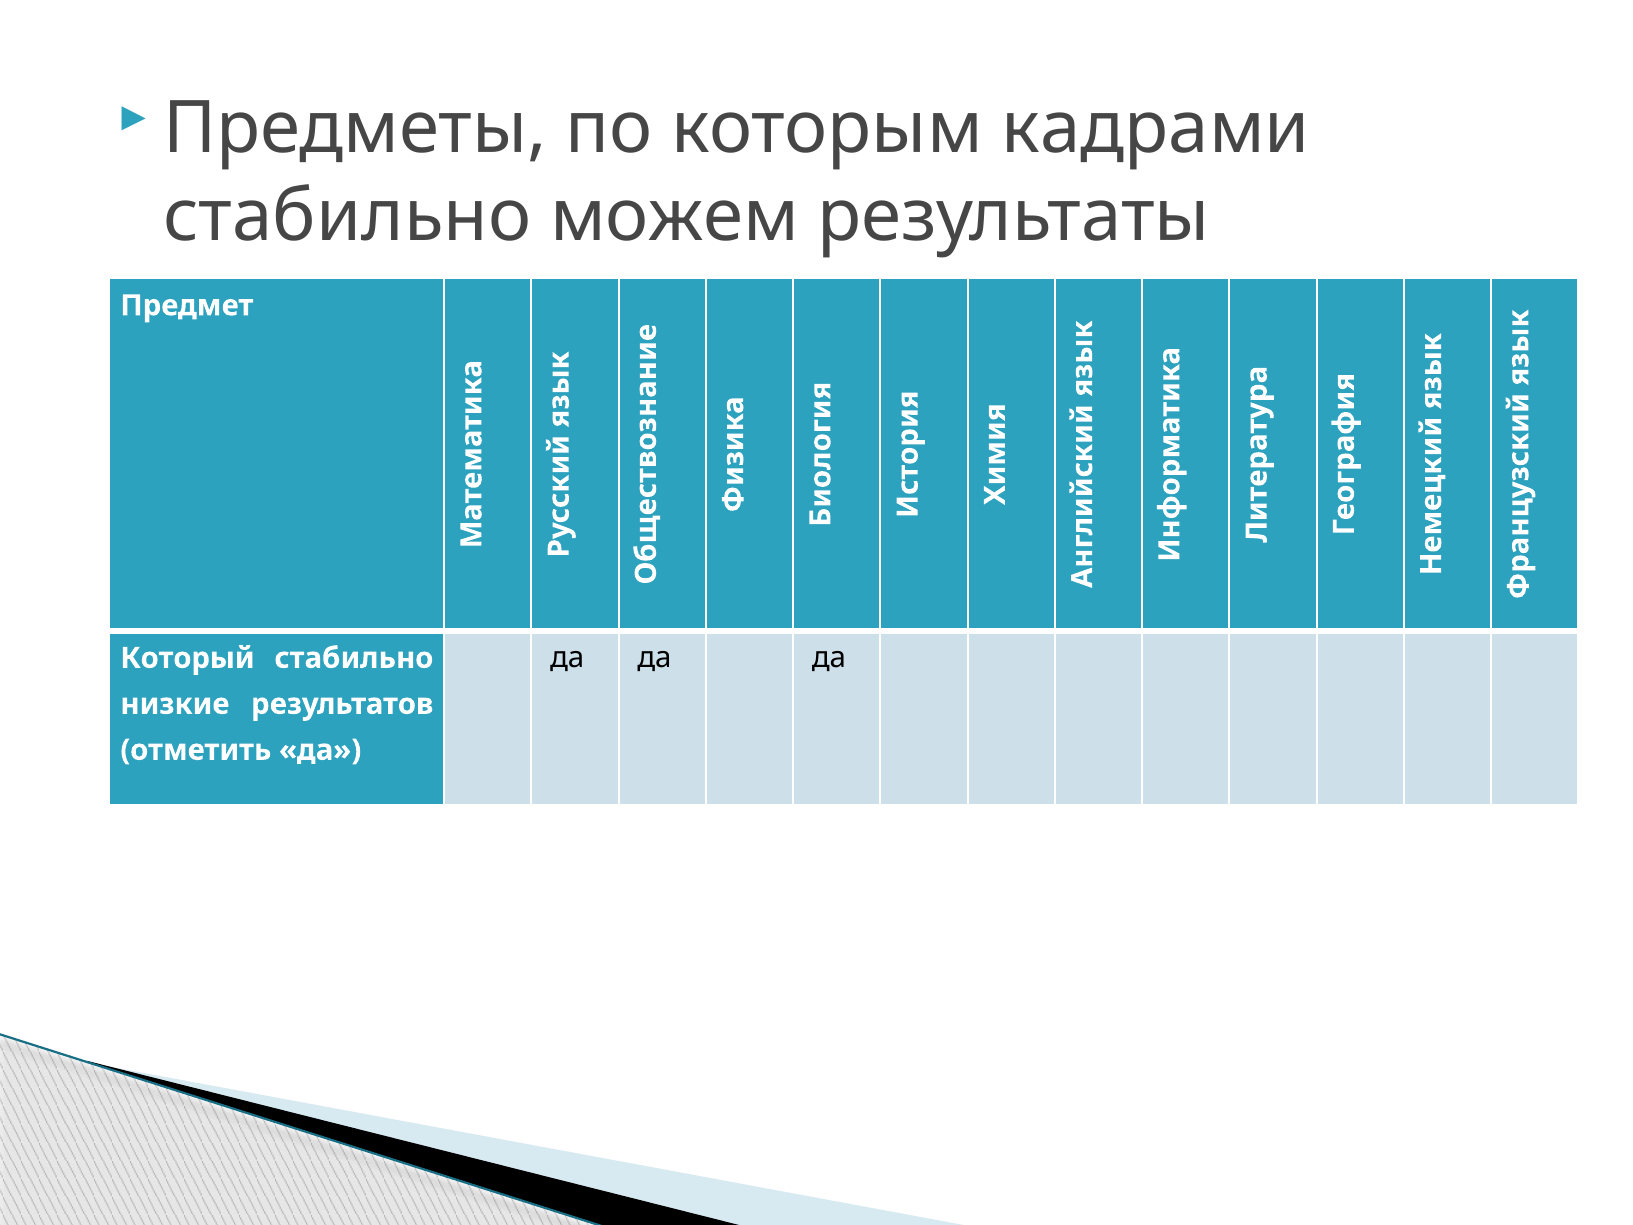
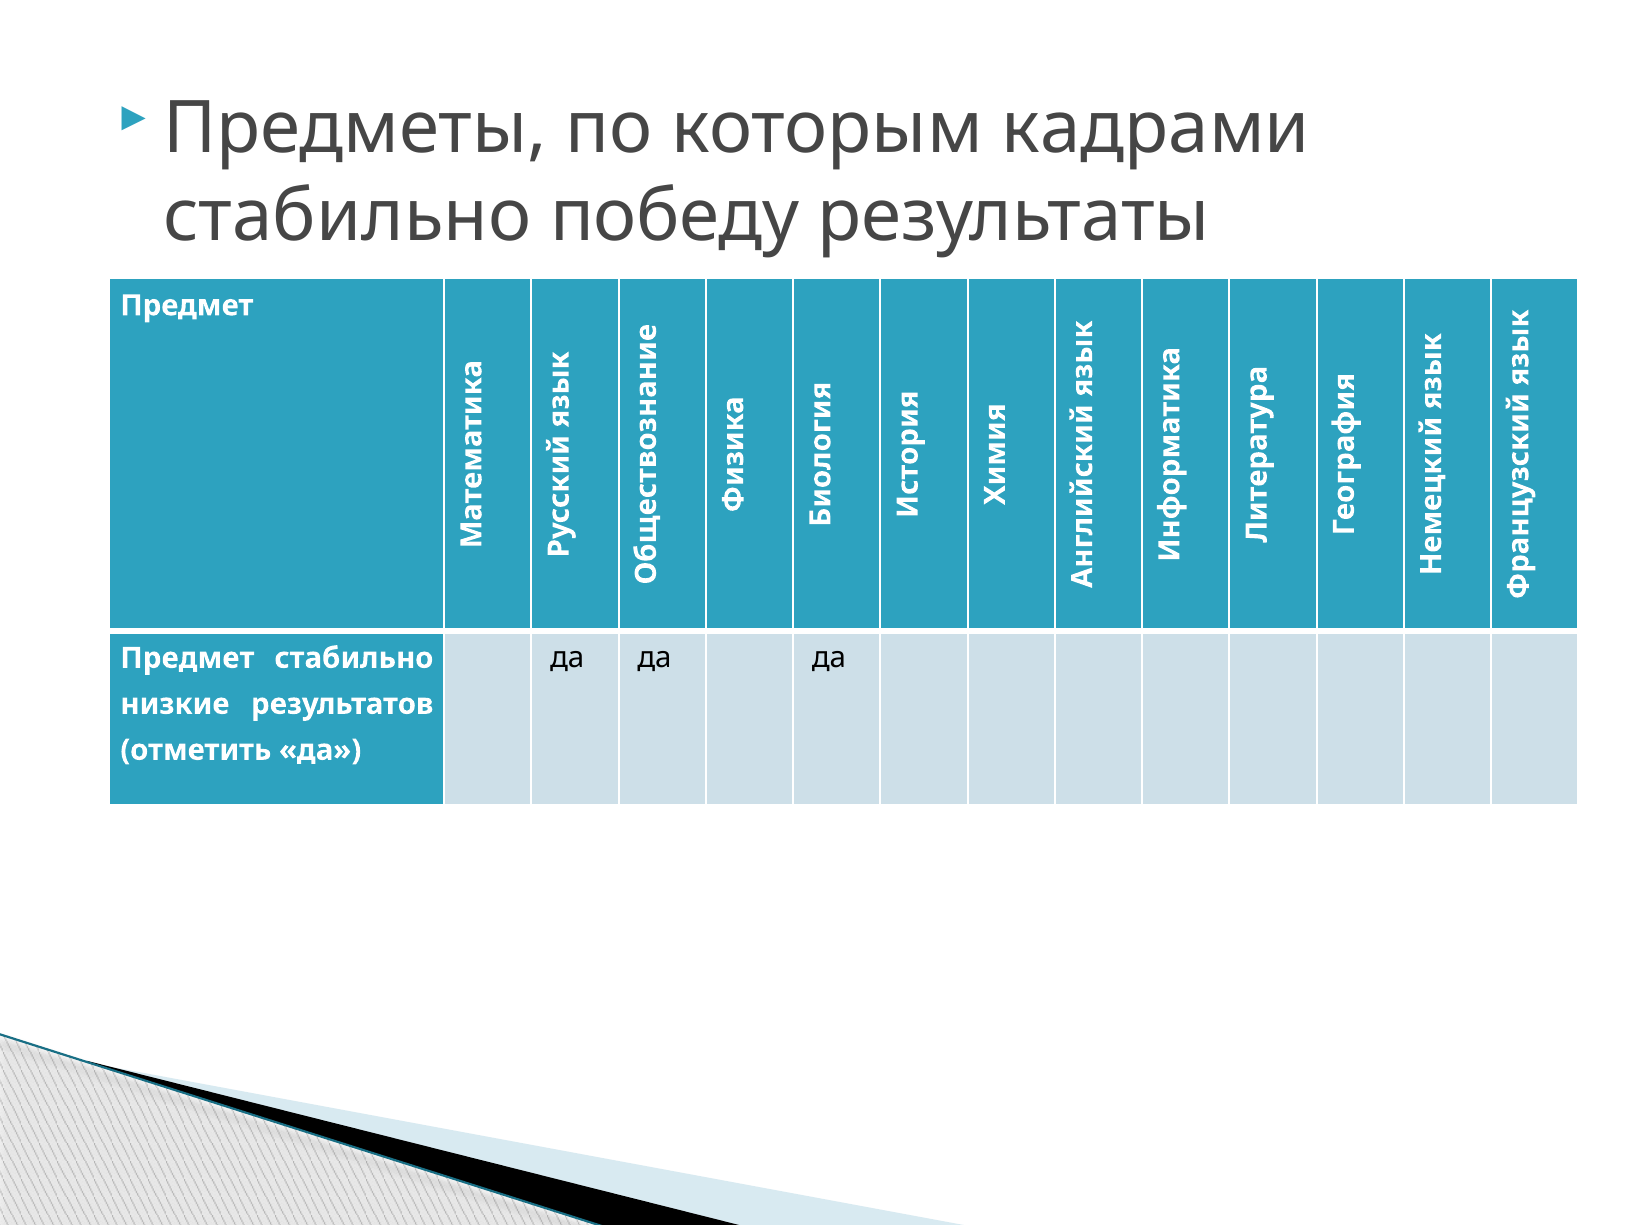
можем: можем -> победу
Который at (187, 658): Который -> Предмет
